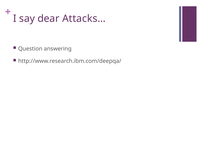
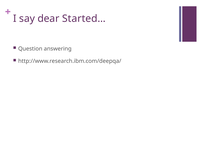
Attacks…: Attacks… -> Started…
